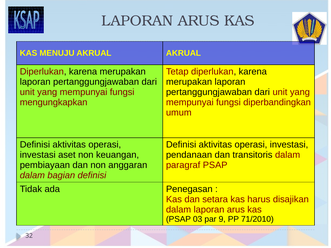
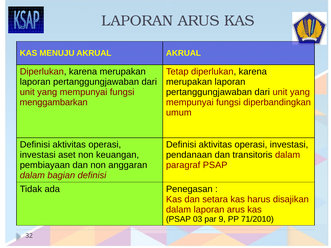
mengungkapkan: mengungkapkan -> menggambarkan
